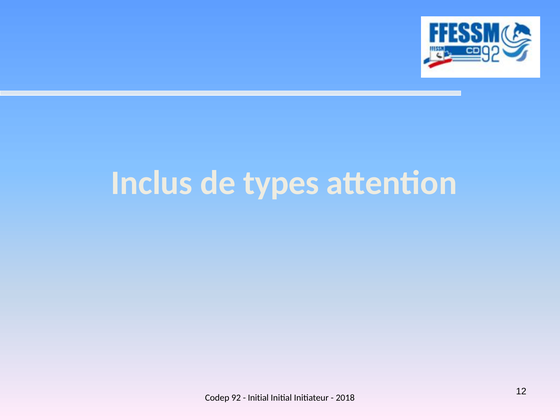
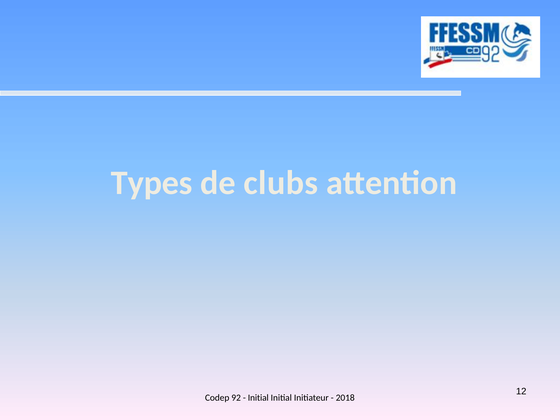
Inclus: Inclus -> Types
types: types -> clubs
